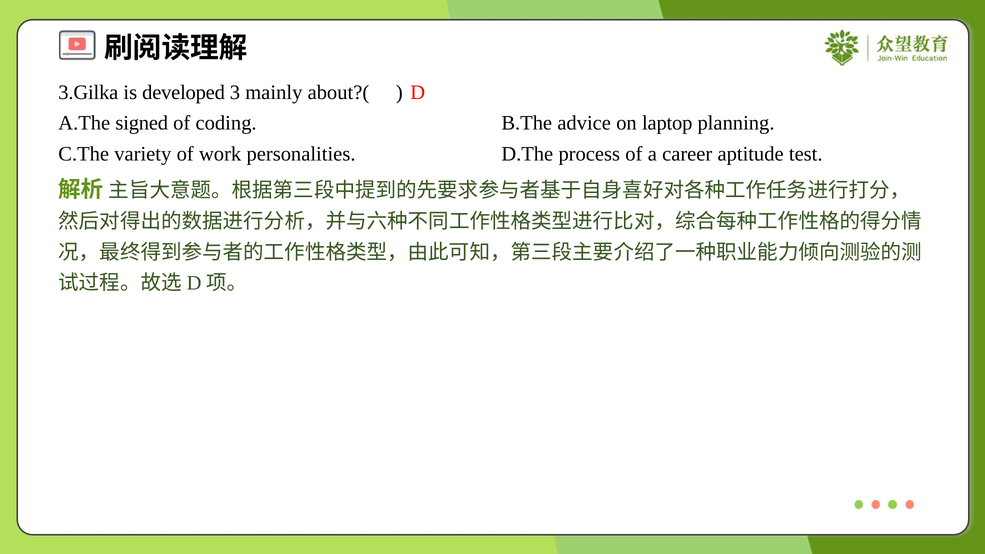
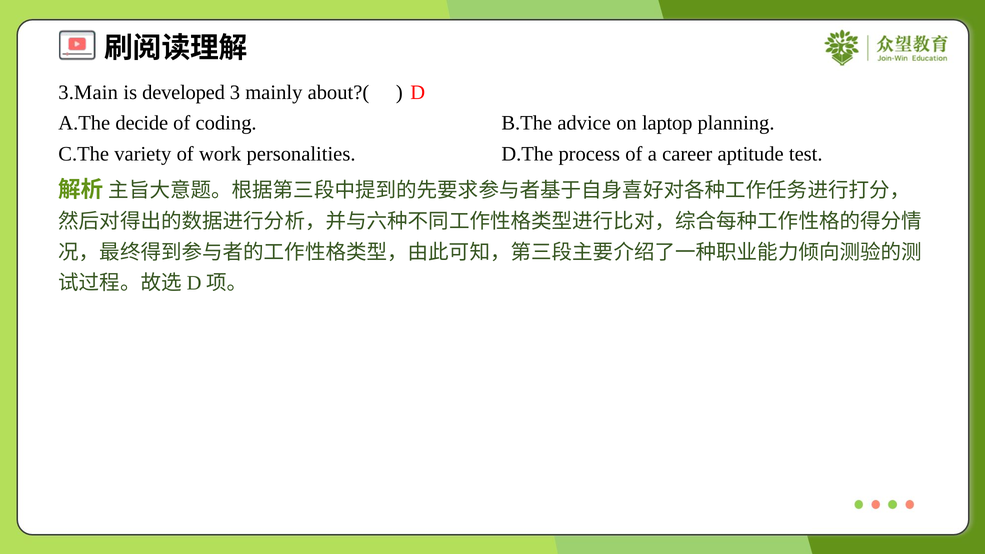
3.Gilka: 3.Gilka -> 3.Main
signed: signed -> decide
